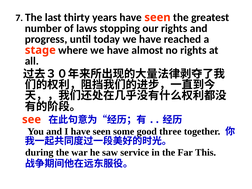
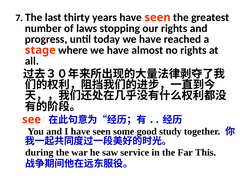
three: three -> study
